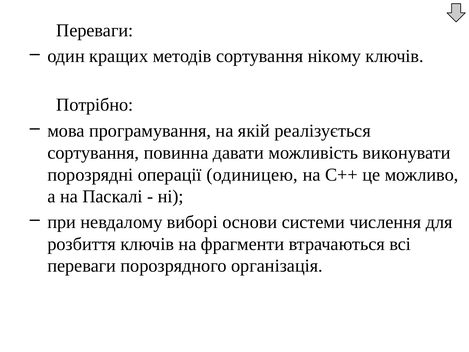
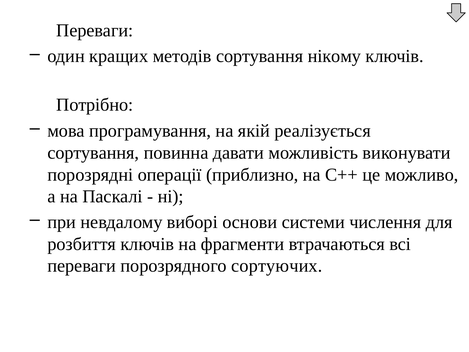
одиницею: одиницею -> приблизно
організація: організація -> сортуючих
